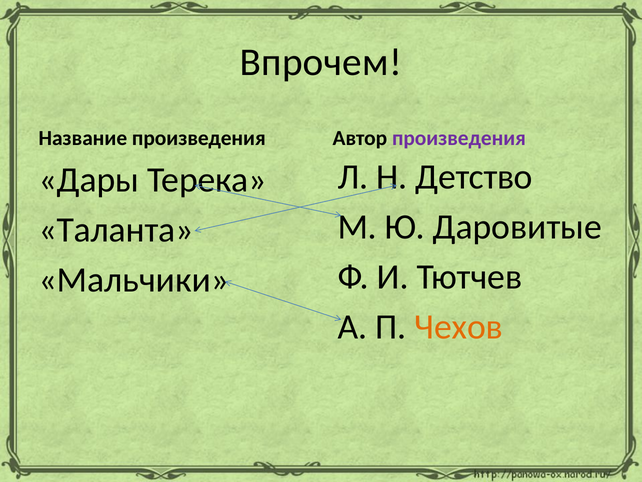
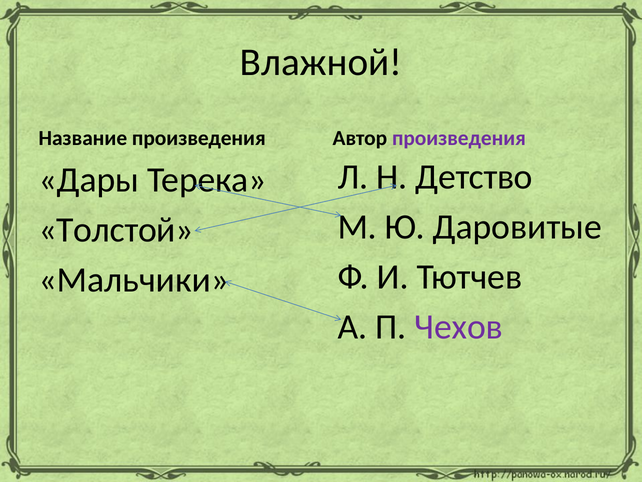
Впрочем: Впрочем -> Влажной
Таланта: Таланта -> Толстой
Чехов colour: orange -> purple
